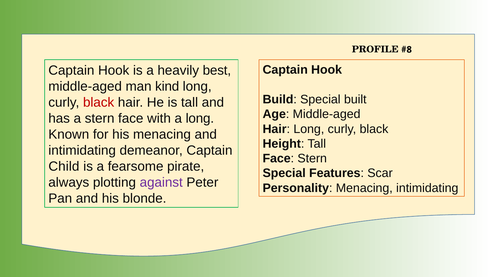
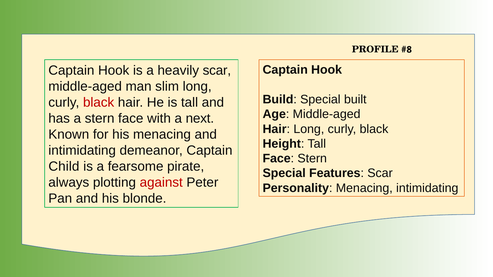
heavily best: best -> scar
kind: kind -> slim
a long: long -> next
against colour: purple -> red
